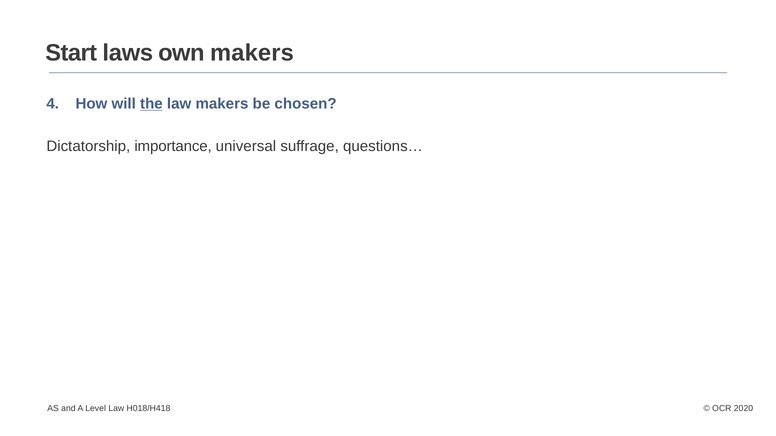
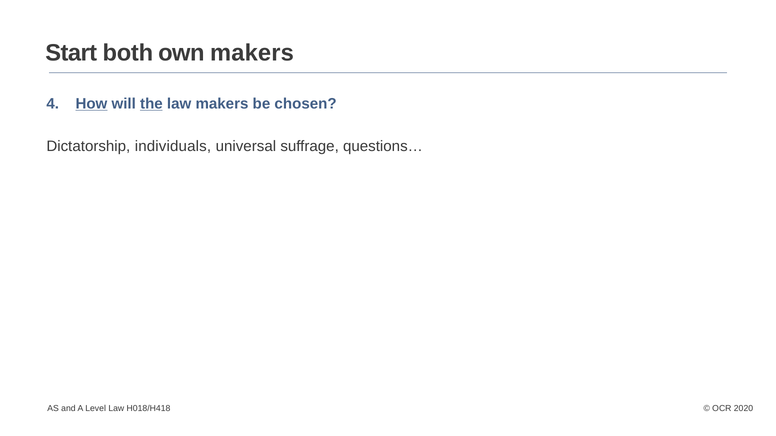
laws: laws -> both
How underline: none -> present
importance: importance -> individuals
